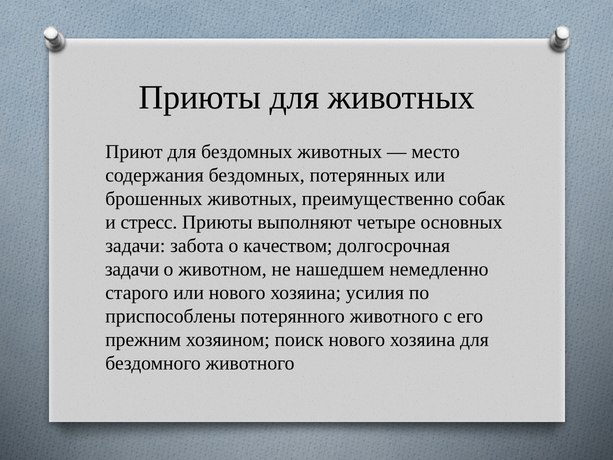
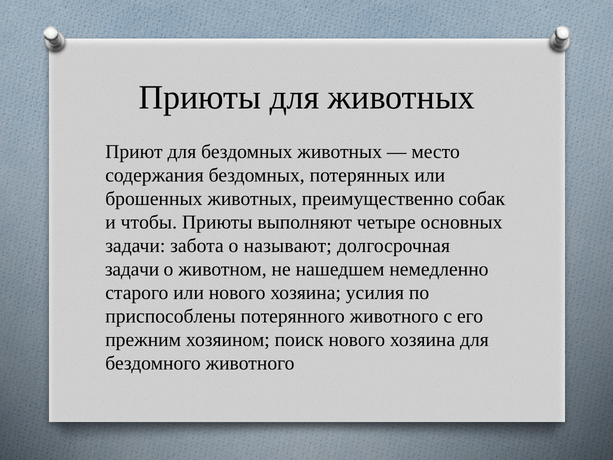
стресс: стресс -> чтобы
качеством: качеством -> называют
